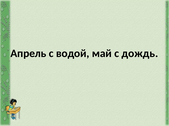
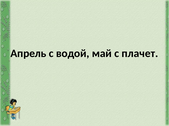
дождь: дождь -> плачет
